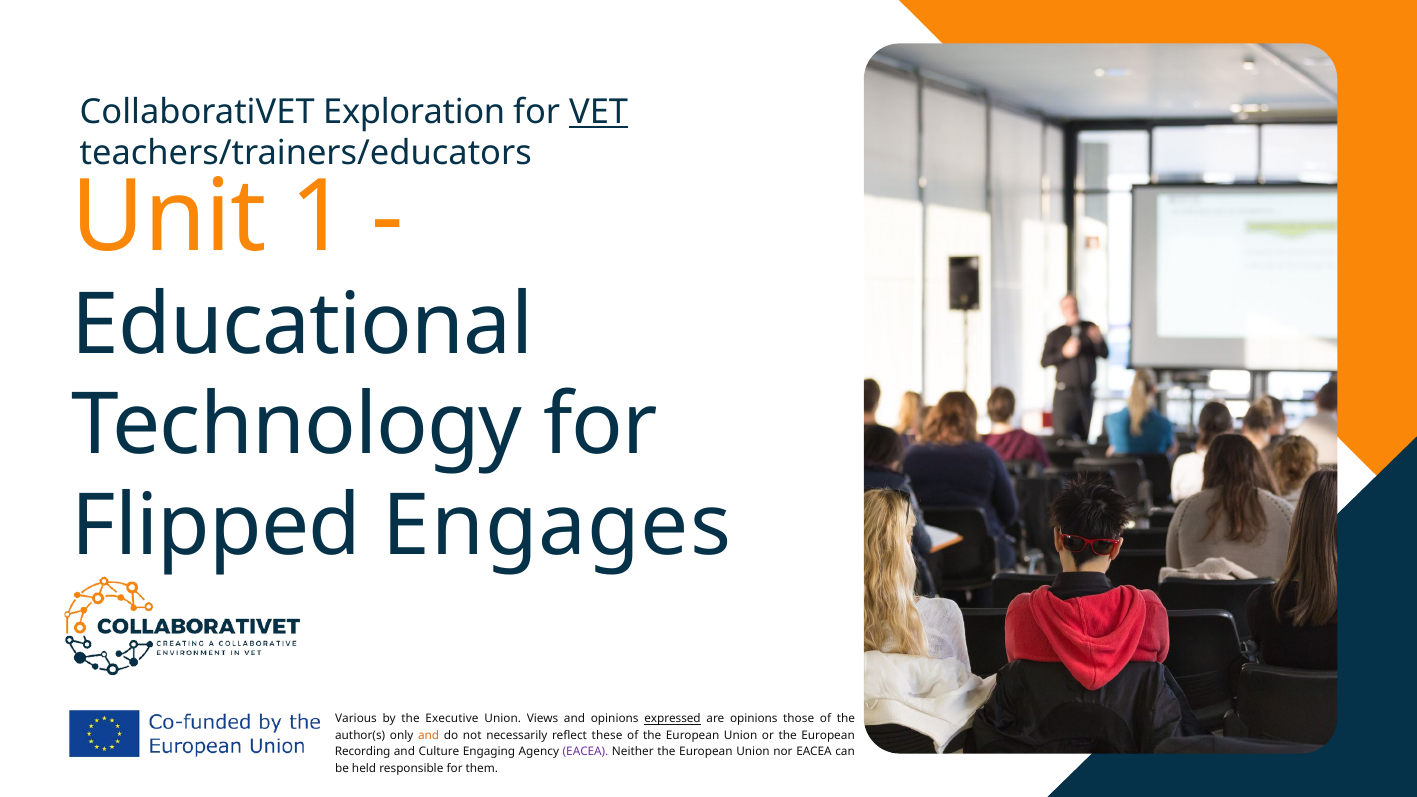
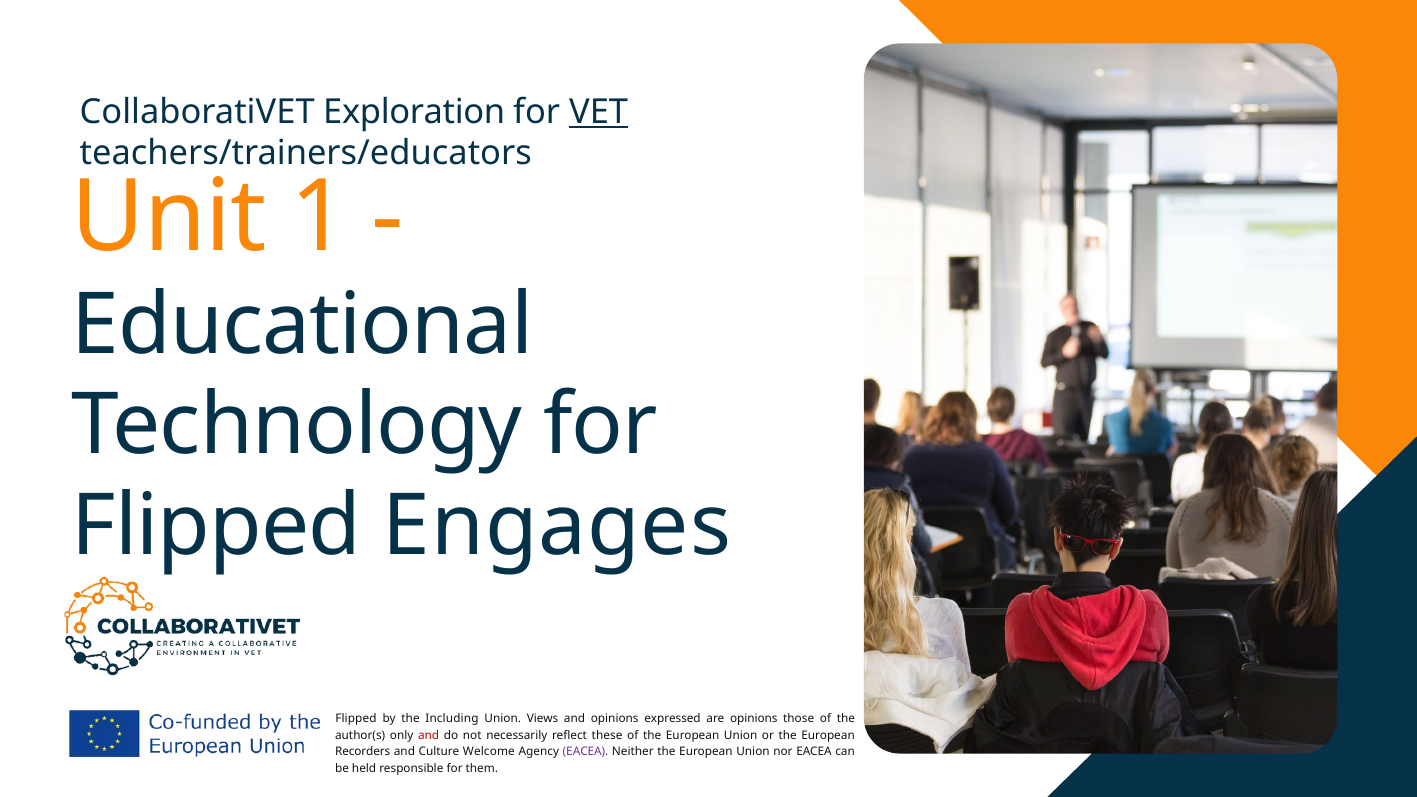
Various at (356, 719): Various -> Flipped
Executive: Executive -> Including
expressed underline: present -> none
and at (429, 735) colour: orange -> red
Recording: Recording -> Recorders
Engaging: Engaging -> Welcome
